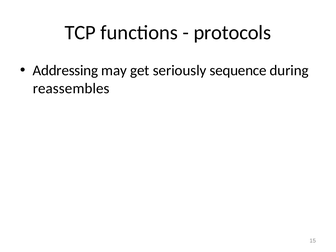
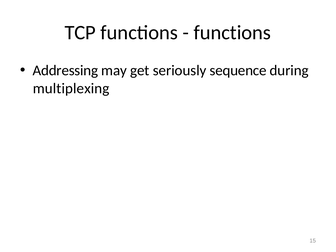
protocols at (232, 33): protocols -> functions
reassembles: reassembles -> multiplexing
